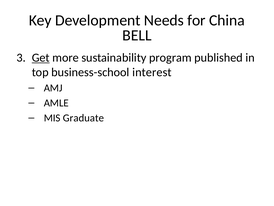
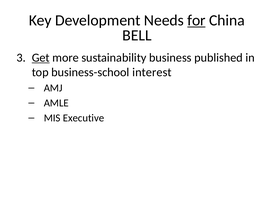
for underline: none -> present
program: program -> business
Graduate: Graduate -> Executive
